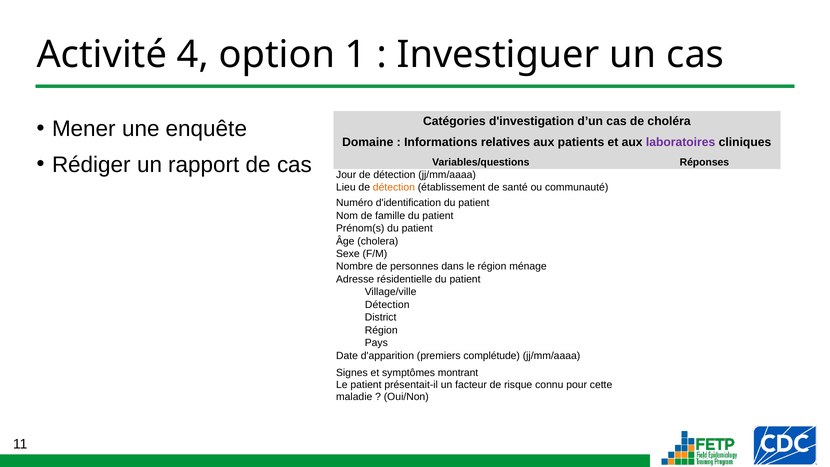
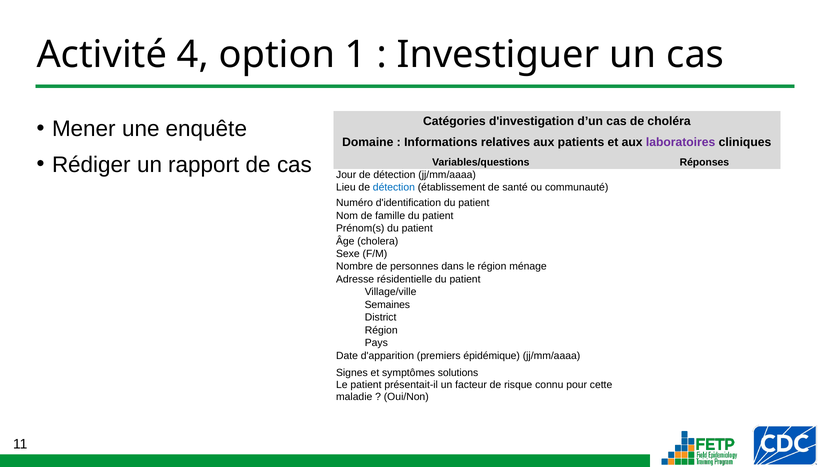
détection at (394, 188) colour: orange -> blue
Détection at (387, 305): Détection -> Semaines
complétude: complétude -> épidémique
montrant: montrant -> solutions
